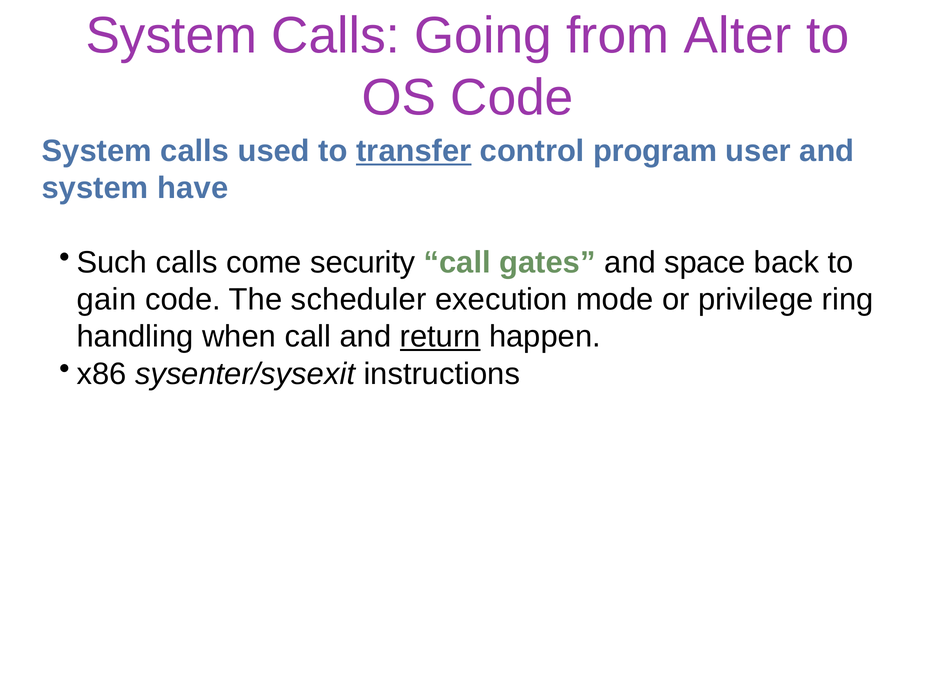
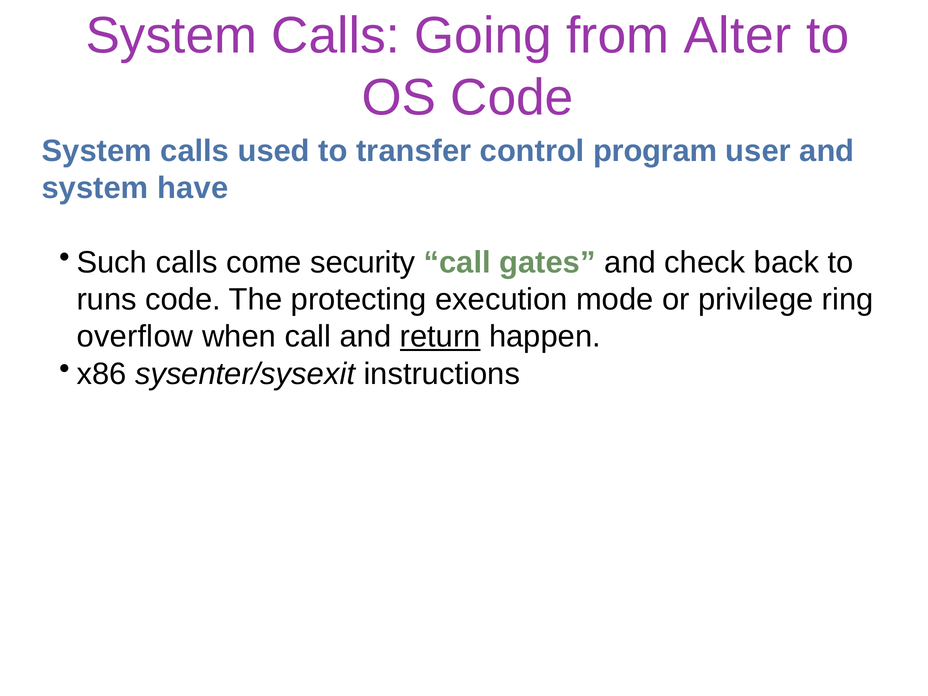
transfer underline: present -> none
space: space -> check
gain: gain -> runs
scheduler: scheduler -> protecting
handling: handling -> overflow
